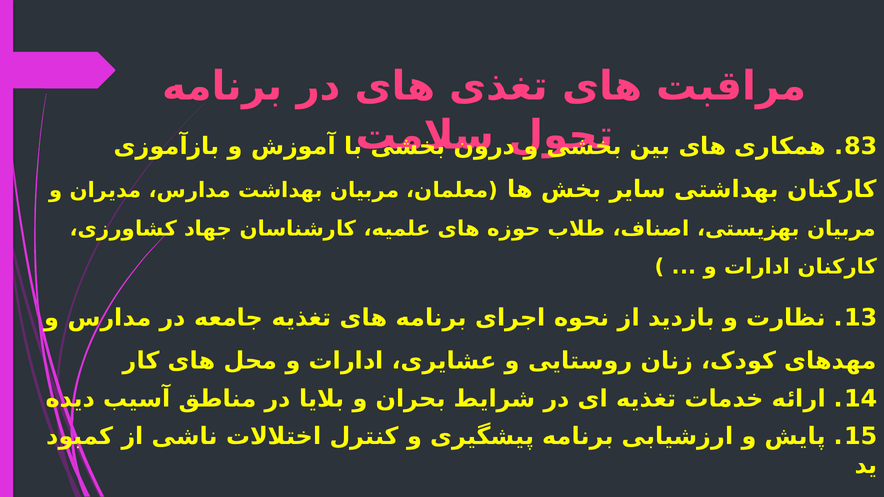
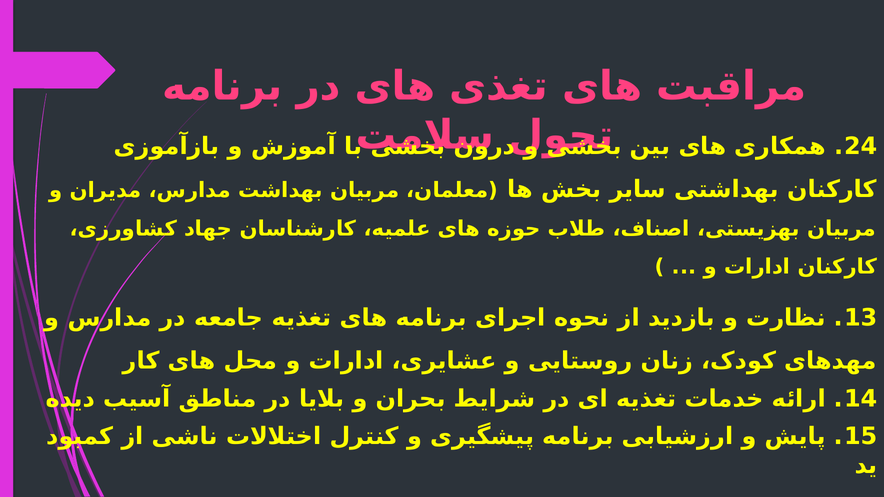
83: 83 -> 24
